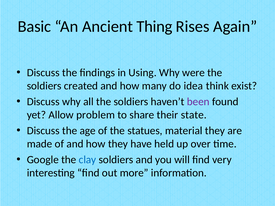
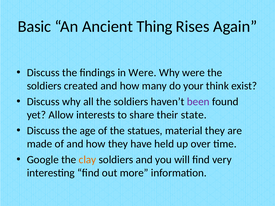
in Using: Using -> Were
idea: idea -> your
problem: problem -> interests
clay colour: blue -> orange
